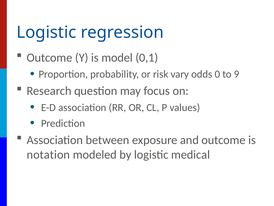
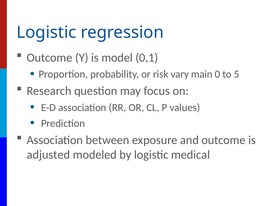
odds: odds -> main
9: 9 -> 5
notation: notation -> adjusted
